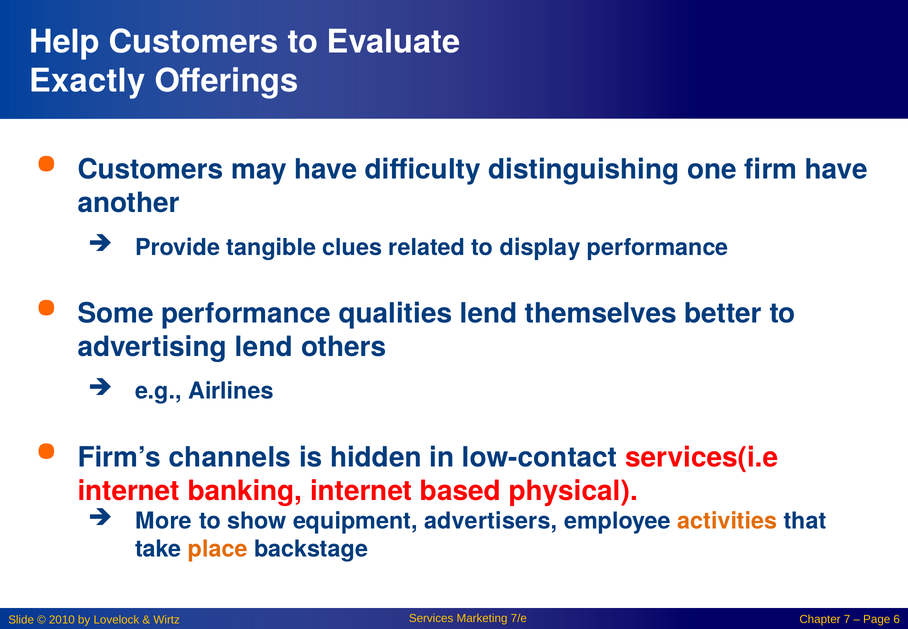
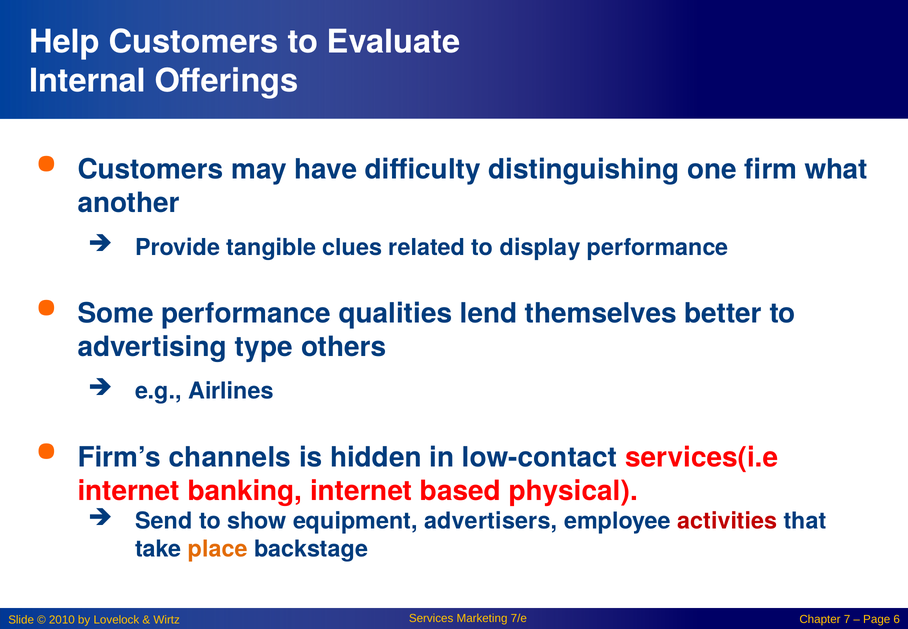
Exactly: Exactly -> Internal
firm have: have -> what
advertising lend: lend -> type
More: More -> Send
activities colour: orange -> red
